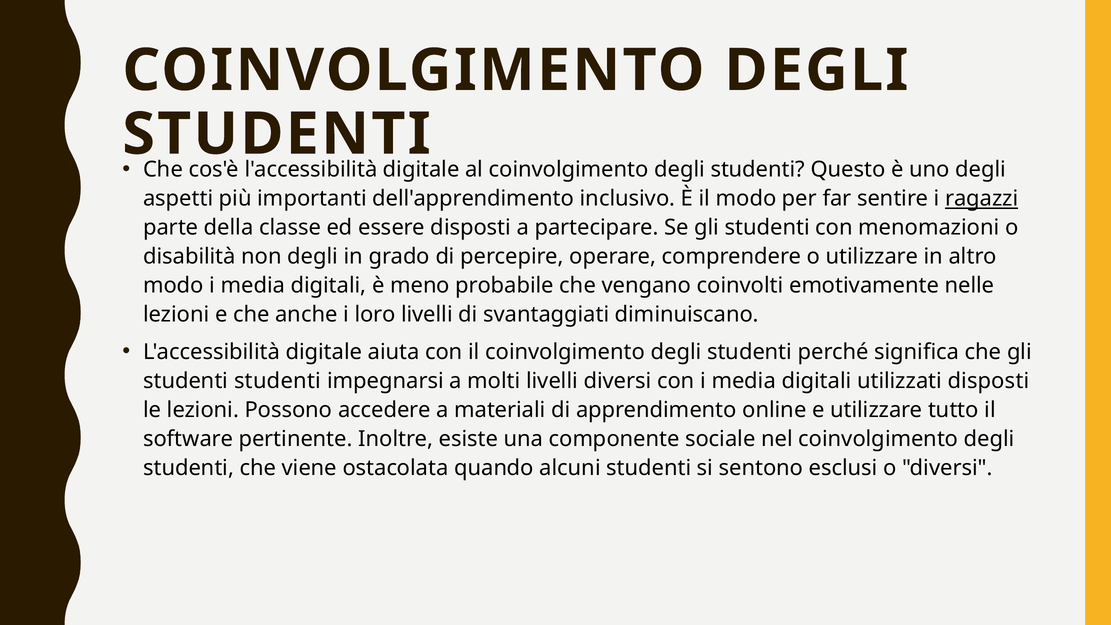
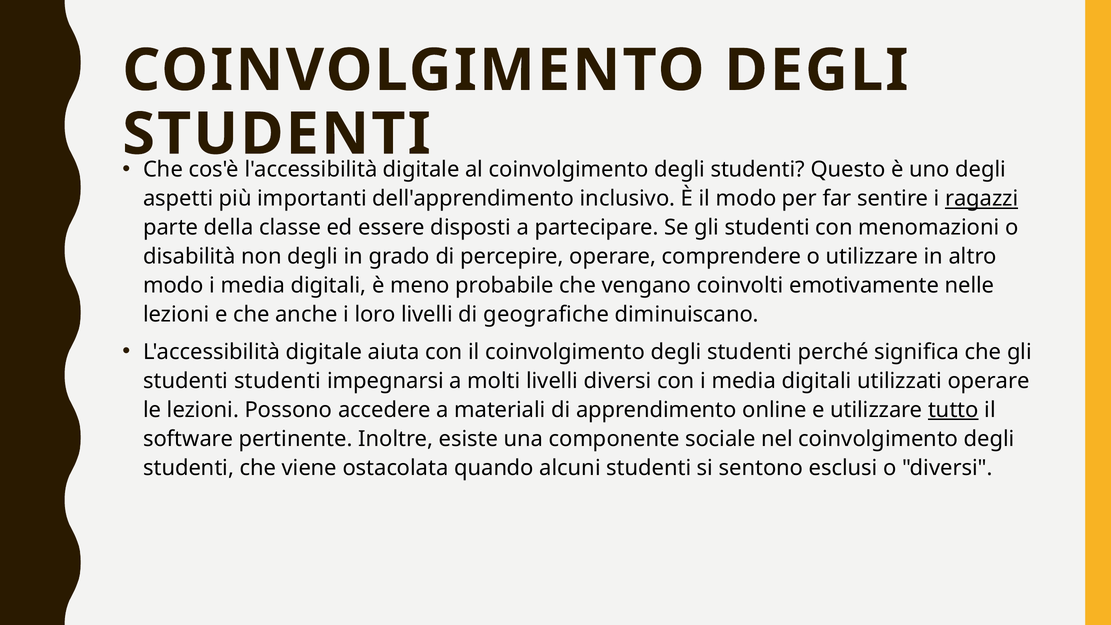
svantaggiati: svantaggiati -> geografiche
utilizzati disposti: disposti -> operare
tutto underline: none -> present
